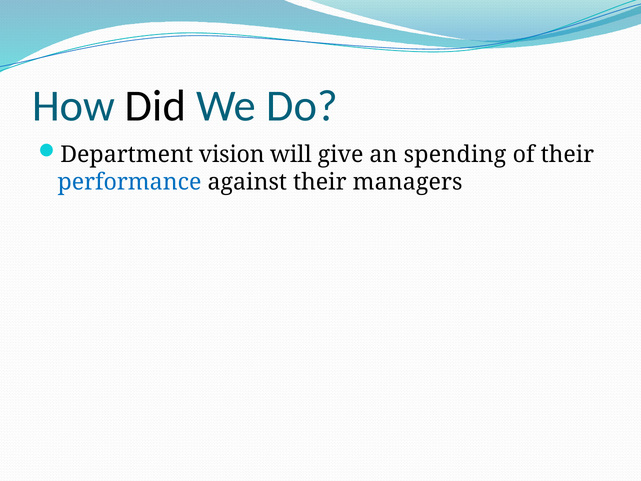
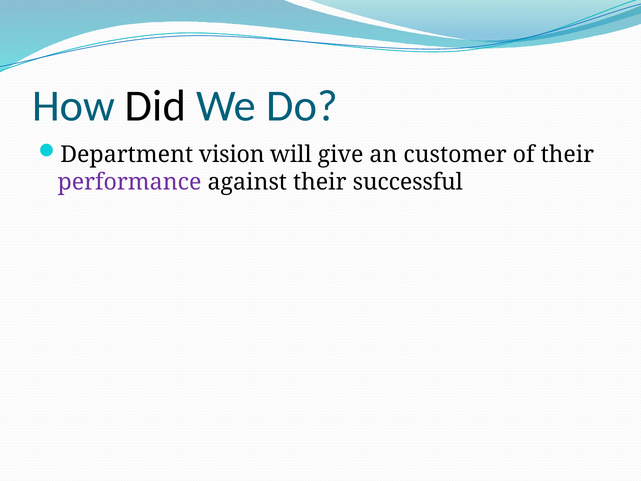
spending: spending -> customer
performance colour: blue -> purple
managers: managers -> successful
